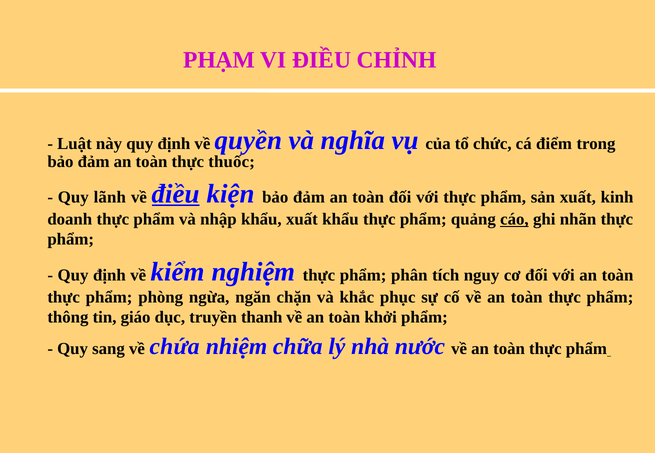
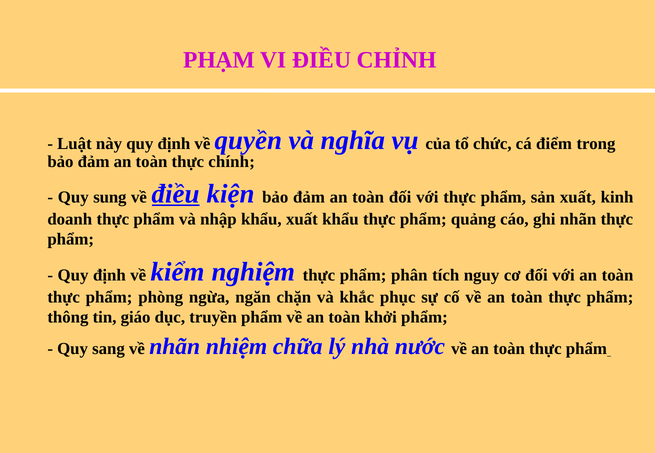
thuốc: thuốc -> chính
lãnh: lãnh -> sung
cáo underline: present -> none
truyền thanh: thanh -> phẩm
về chứa: chứa -> nhãn
